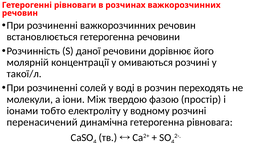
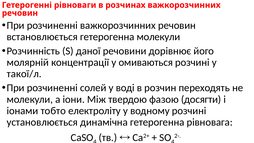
гетерогенна речовини: речовини -> молекули
простір: простір -> досягти
перенасичений: перенасичений -> установлюється
